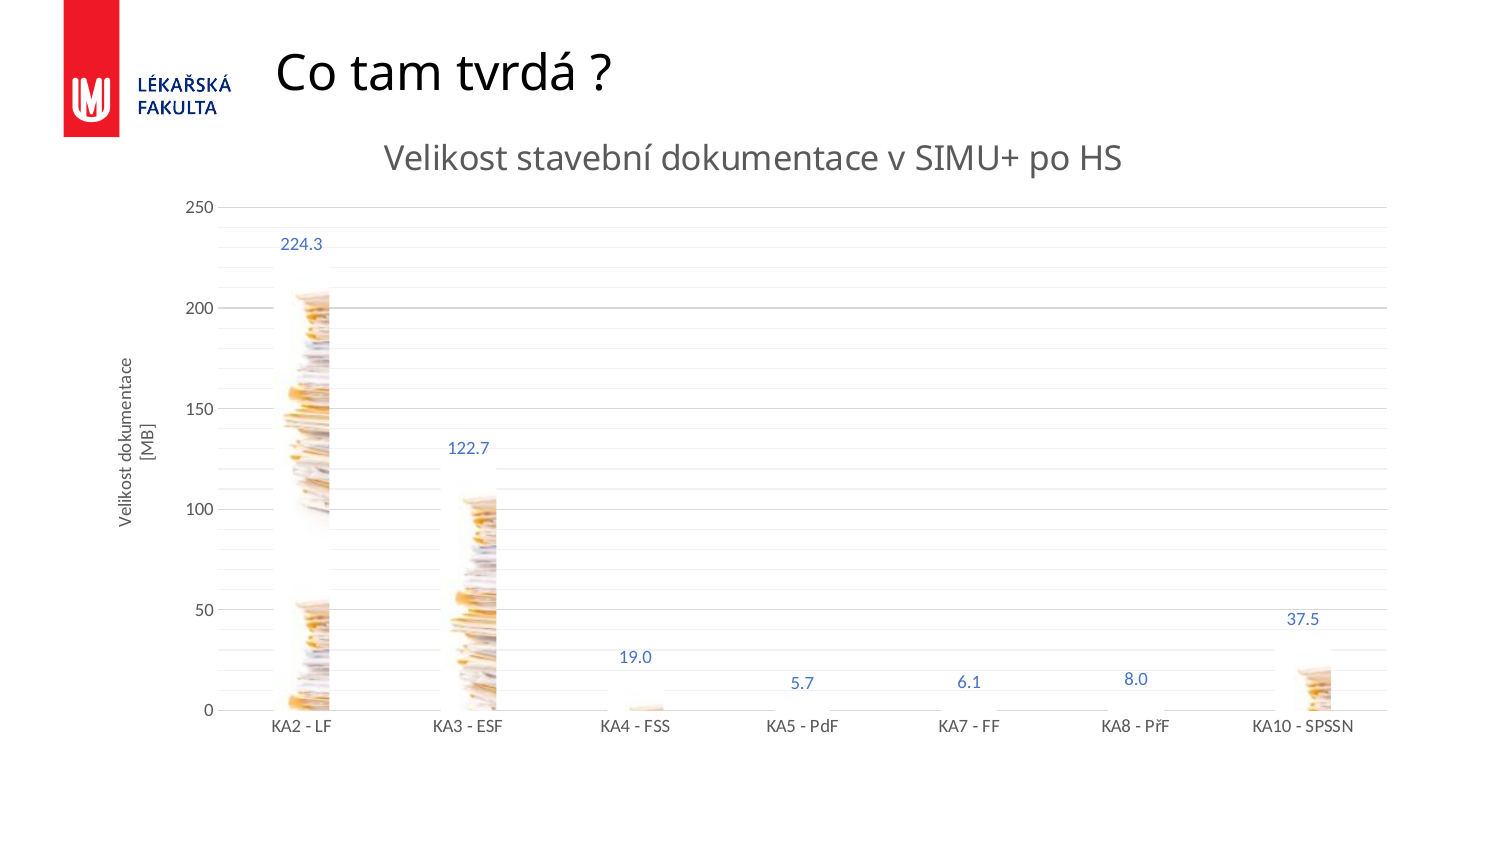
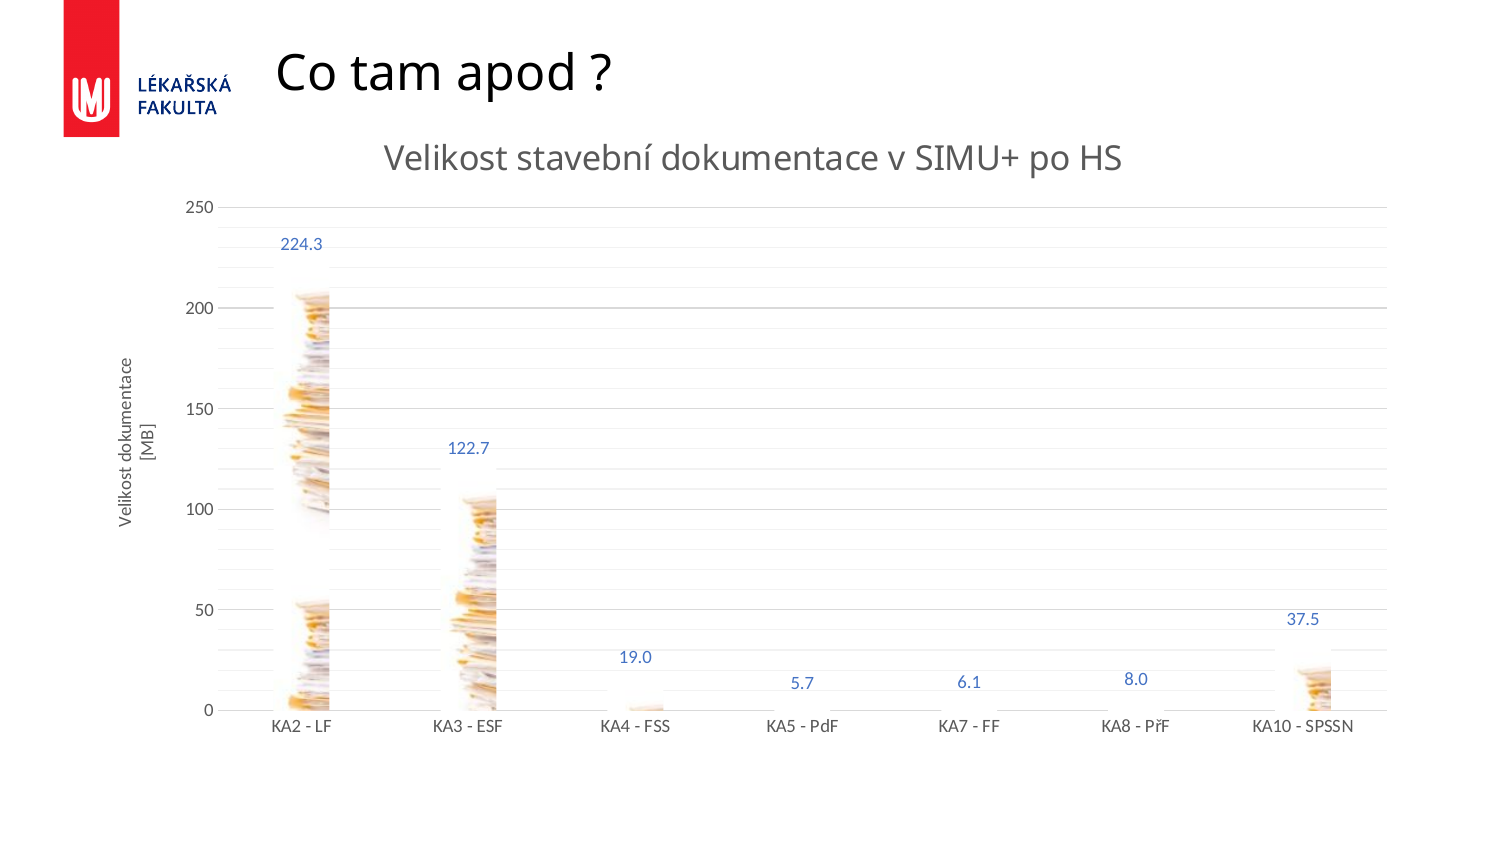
tvrdá: tvrdá -> apod
